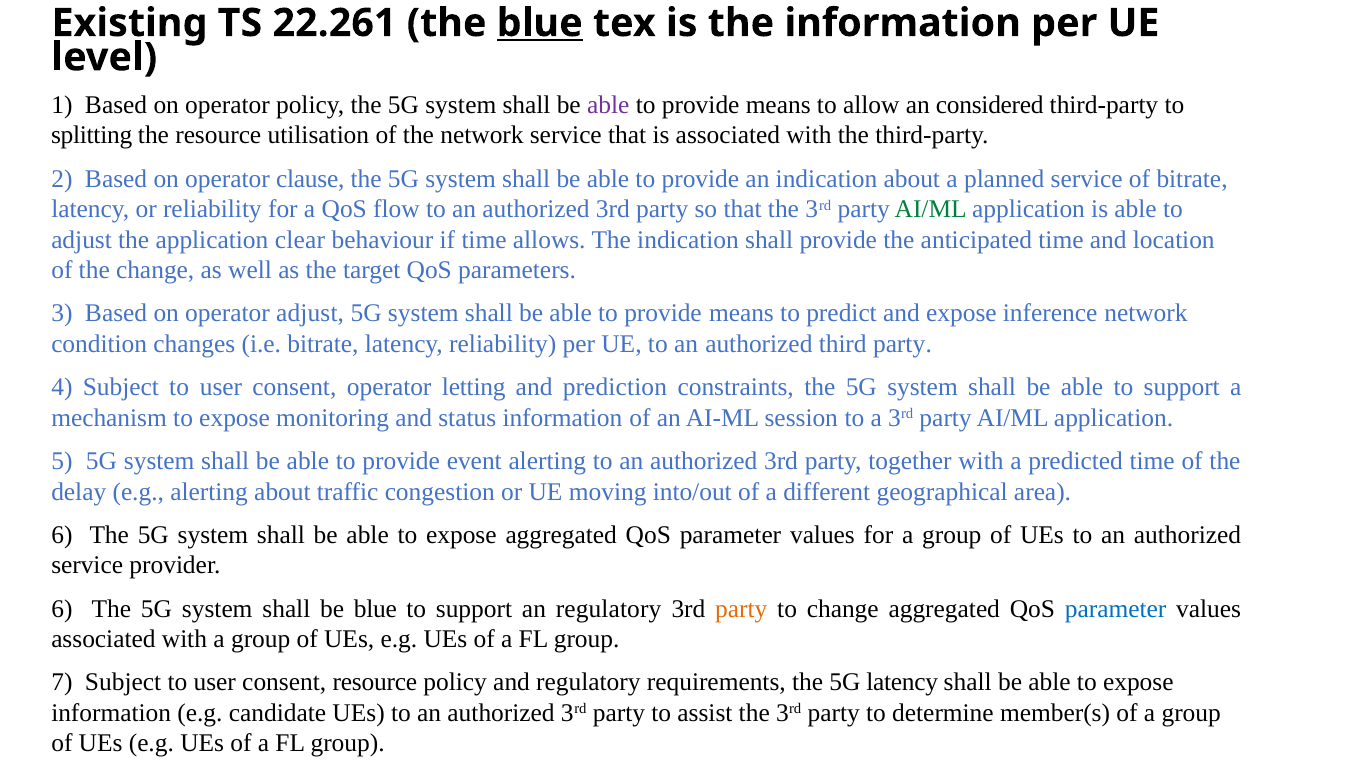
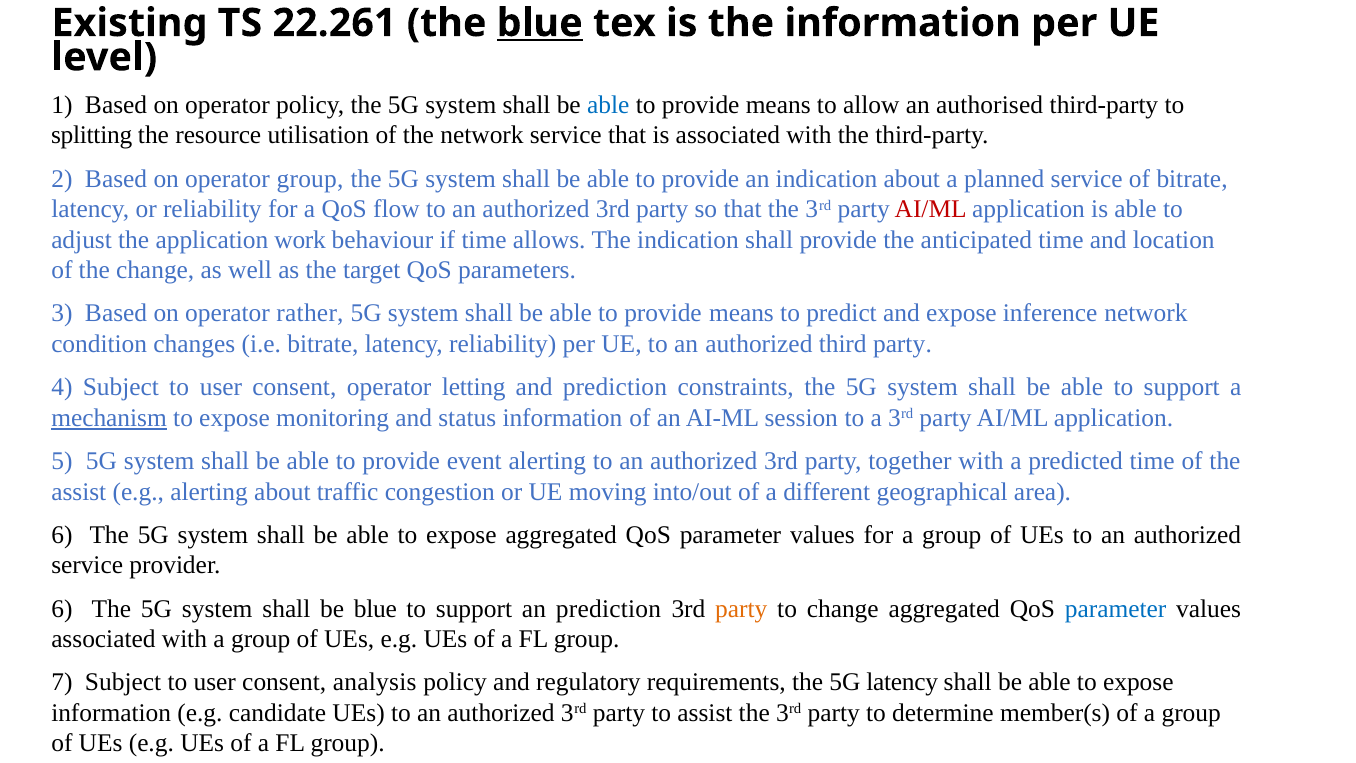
able at (608, 105) colour: purple -> blue
considered: considered -> authorised
operator clause: clause -> group
AI/ML at (931, 209) colour: green -> red
clear: clear -> work
operator adjust: adjust -> rather
mechanism underline: none -> present
delay at (79, 491): delay -> assist
an regulatory: regulatory -> prediction
consent resource: resource -> analysis
